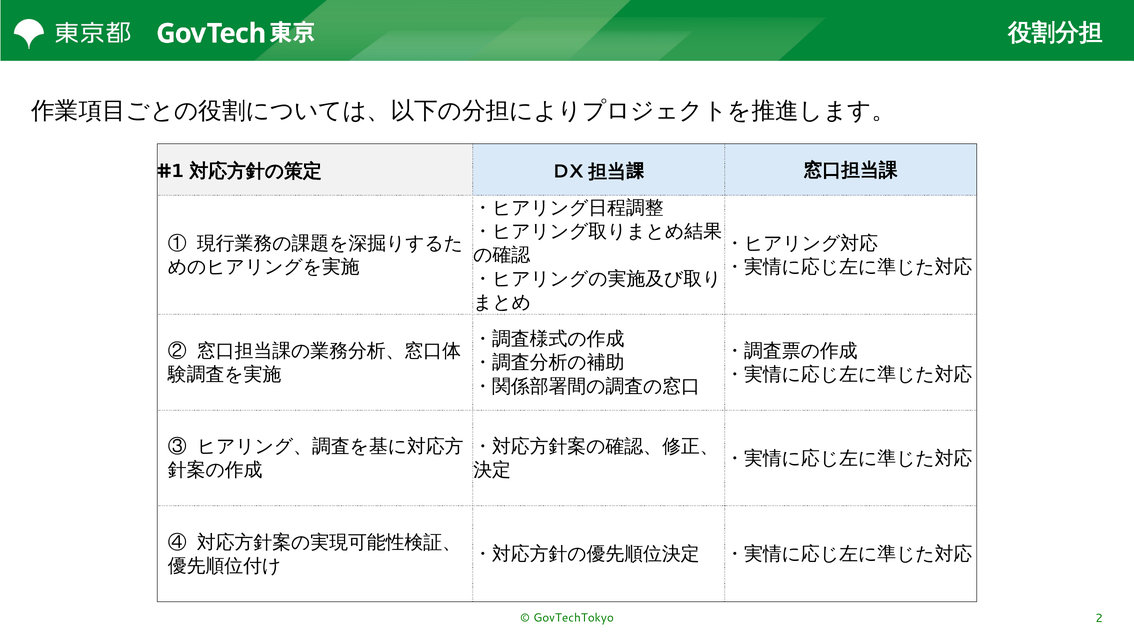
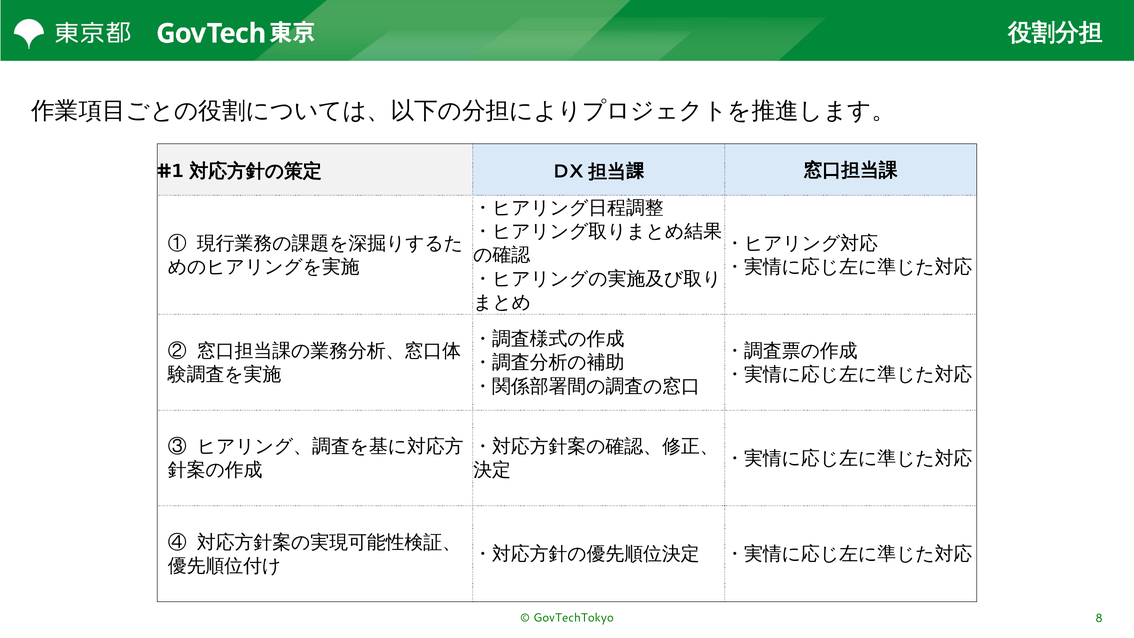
2: 2 -> 8
